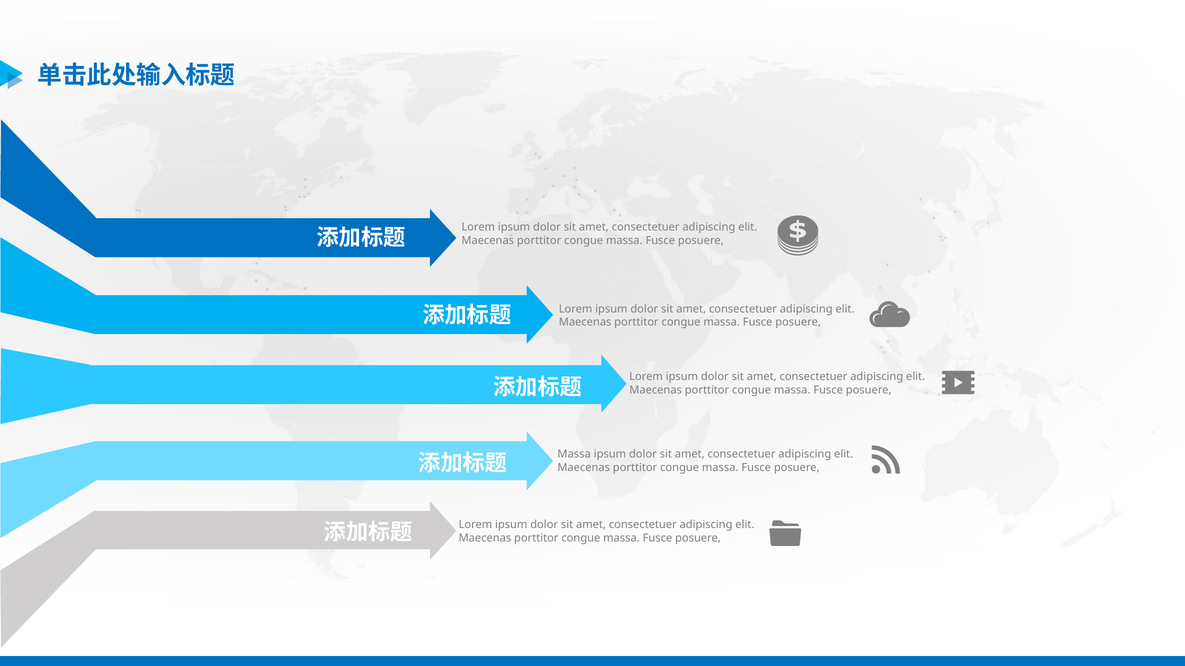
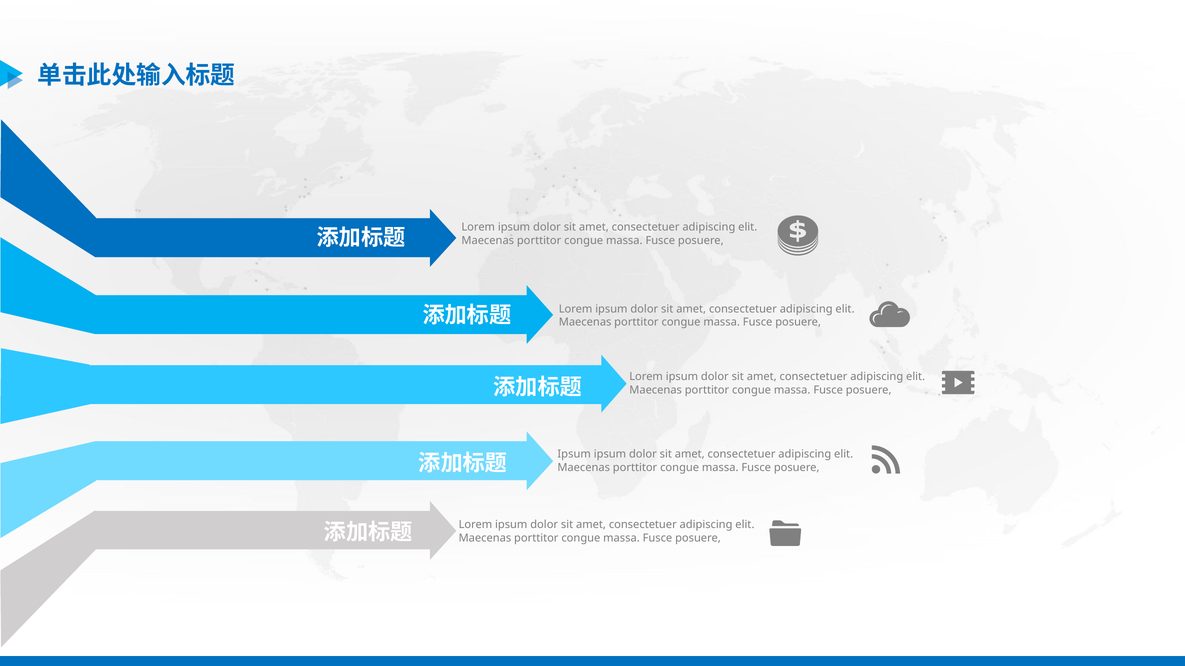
Massa at (574, 454): Massa -> Ipsum
